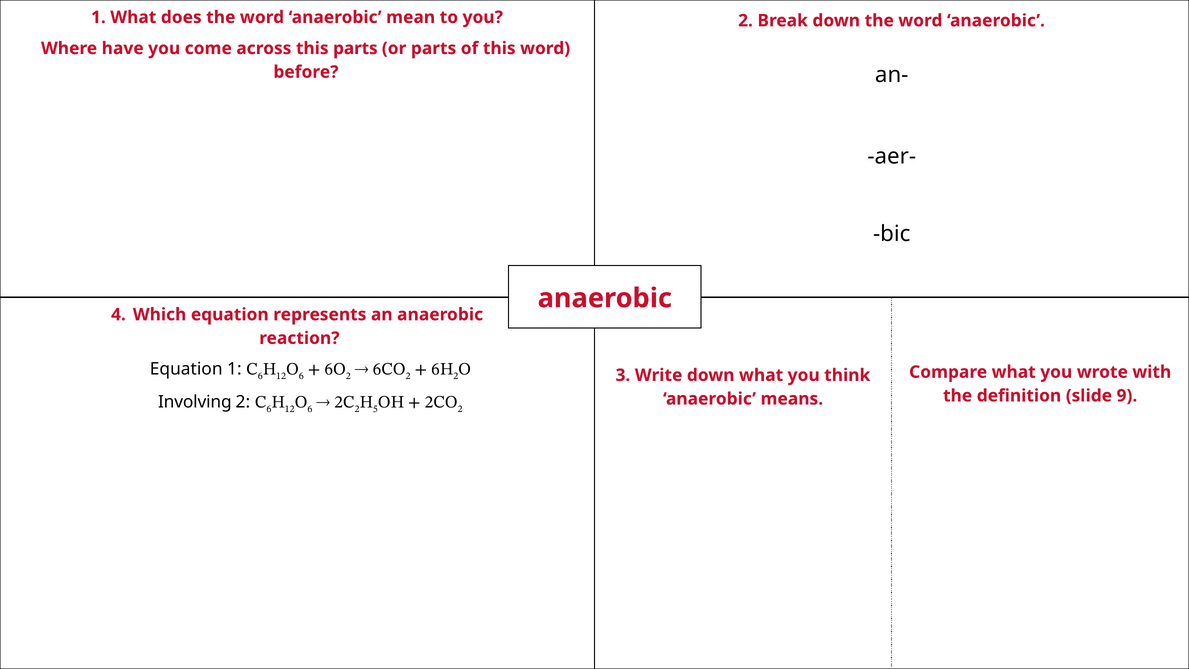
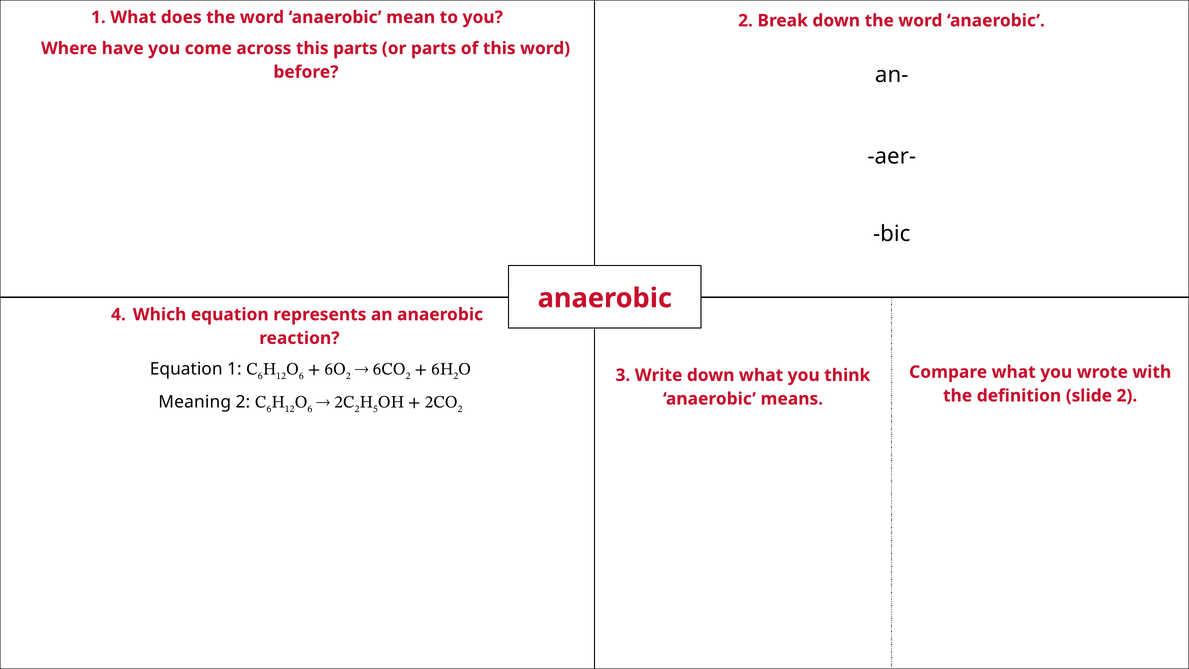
slide 9: 9 -> 2
Involving: Involving -> Meaning
